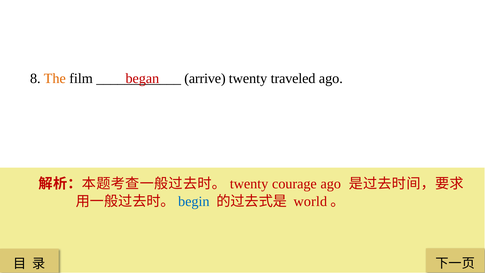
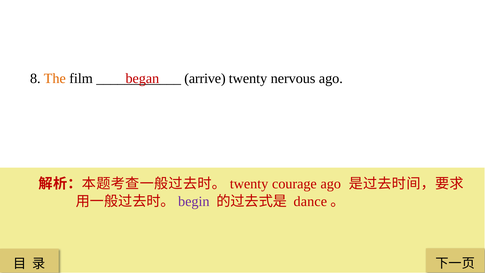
traveled: traveled -> nervous
begin colour: blue -> purple
world: world -> dance
